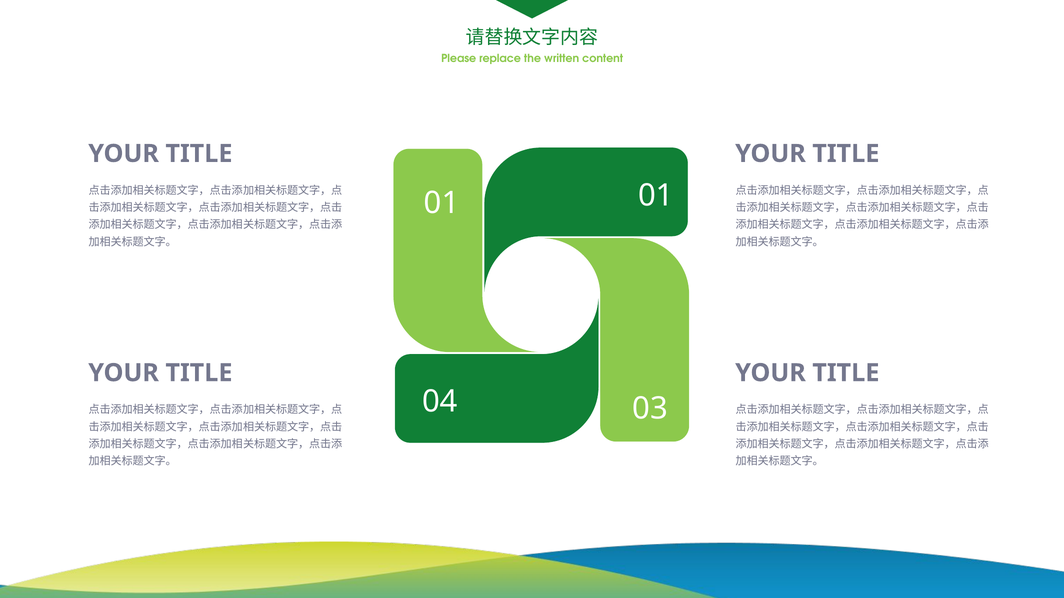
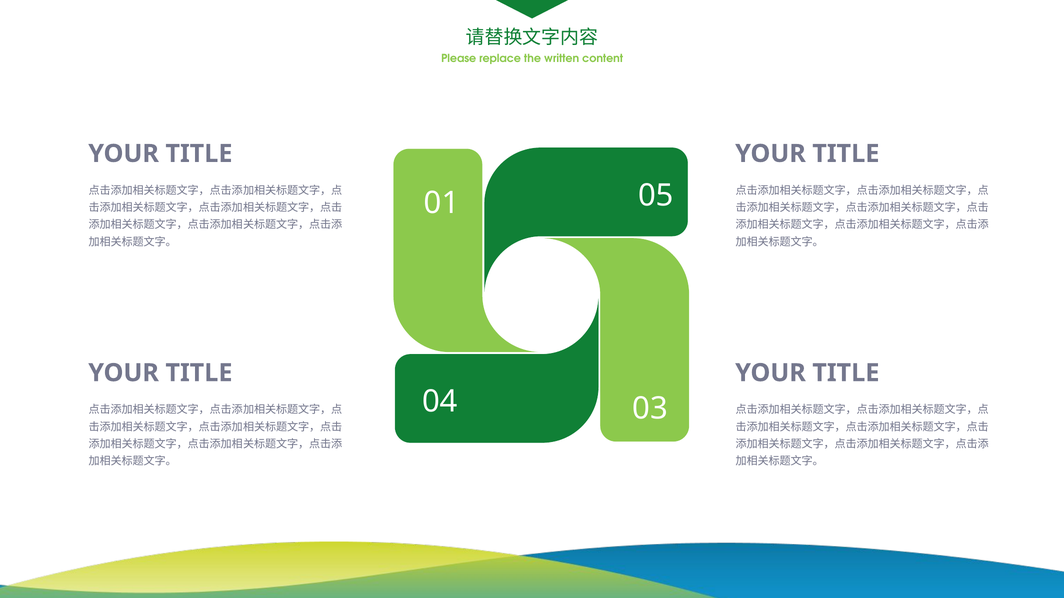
01 01: 01 -> 05
